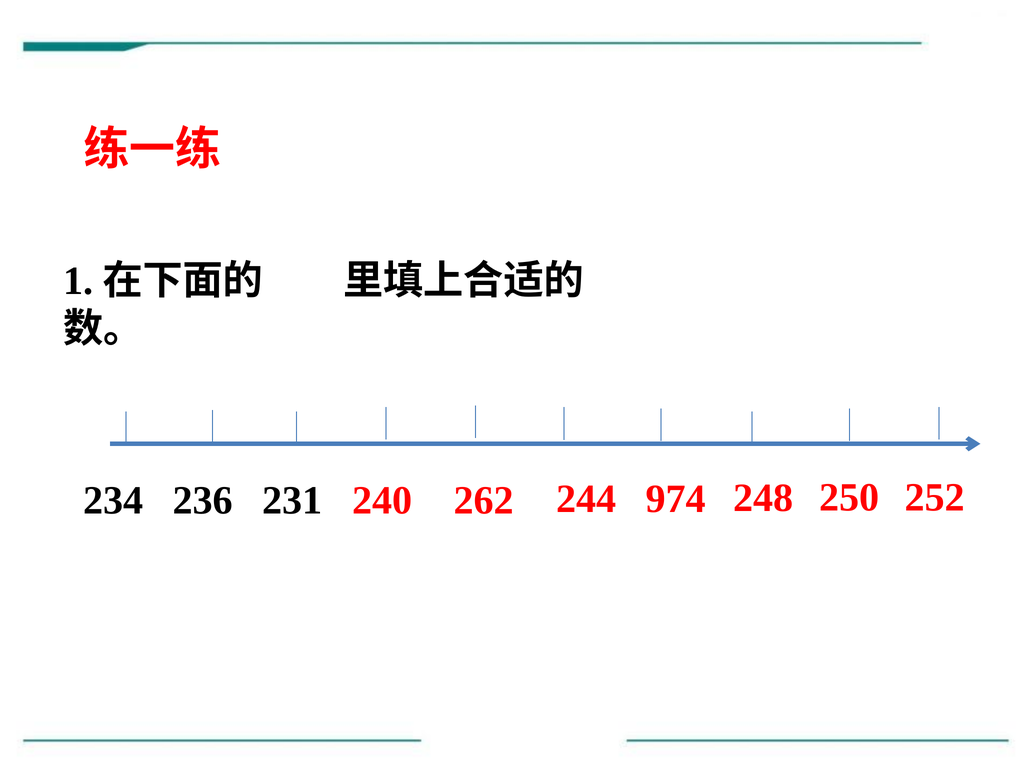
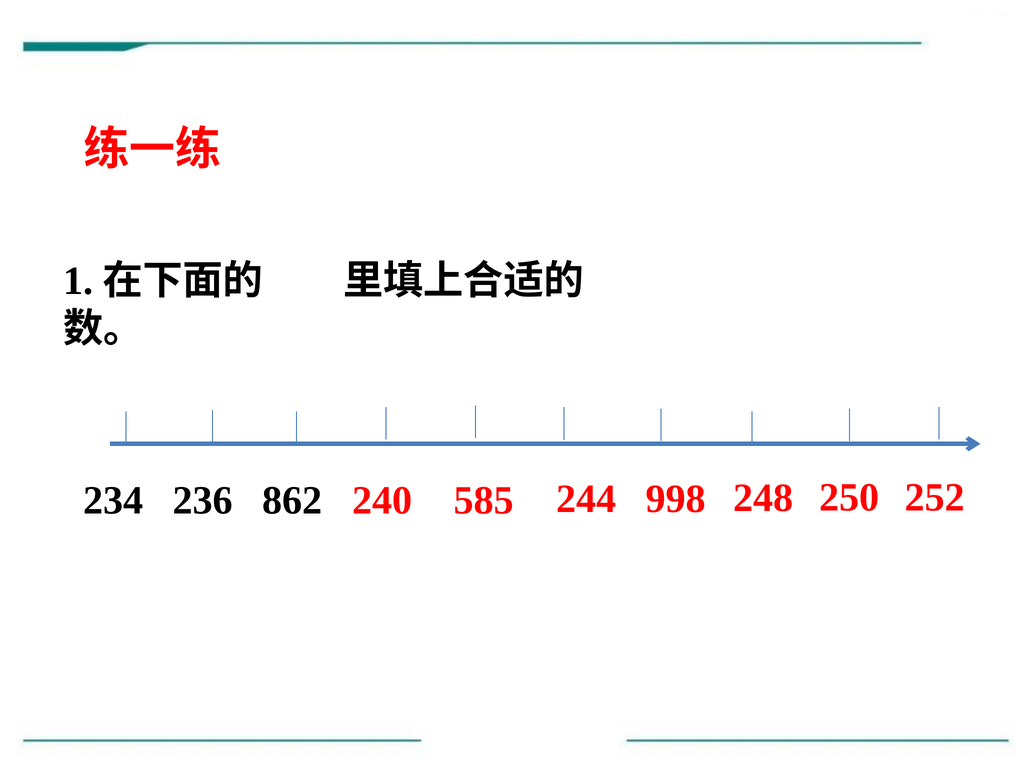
231: 231 -> 862
262: 262 -> 585
974: 974 -> 998
